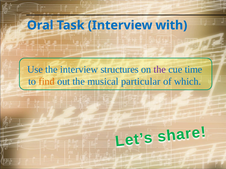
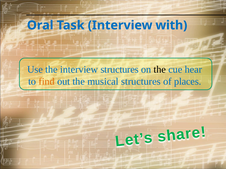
the at (160, 70) colour: purple -> black
time: time -> hear
musical particular: particular -> structures
which: which -> places
